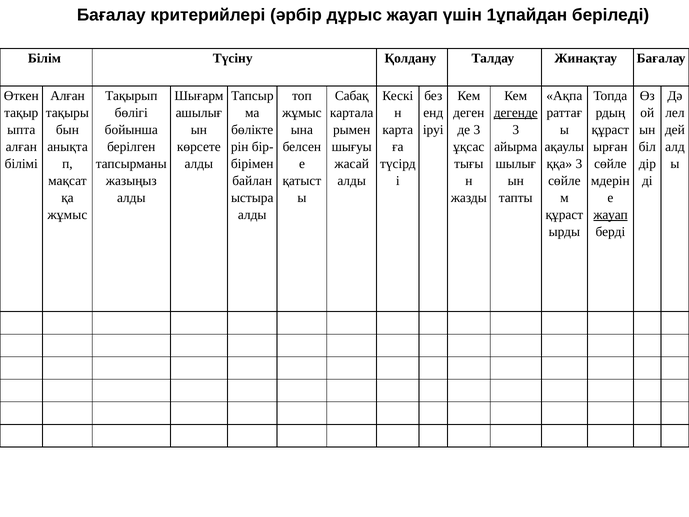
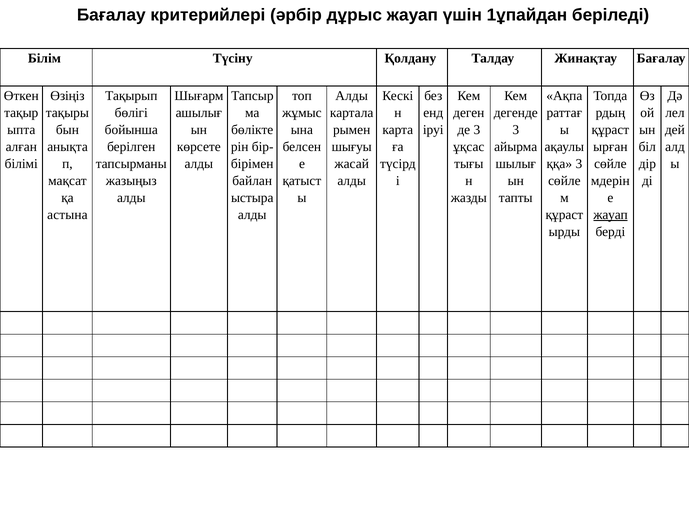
Алған at (67, 96): Алған -> Өзіңіз
Сабақ at (352, 96): Сабақ -> Алды
дегенде underline: present -> none
жұмыс at (67, 215): жұмыс -> астына
